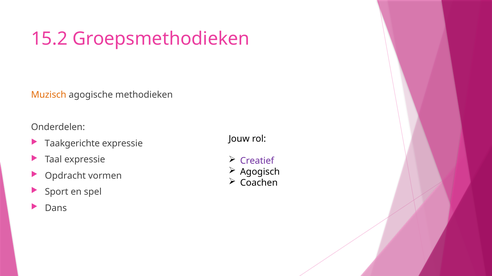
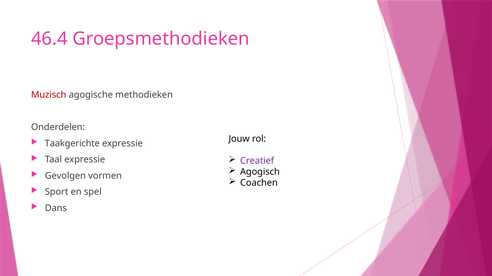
15.2: 15.2 -> 46.4
Muzisch colour: orange -> red
Opdracht: Opdracht -> Gevolgen
